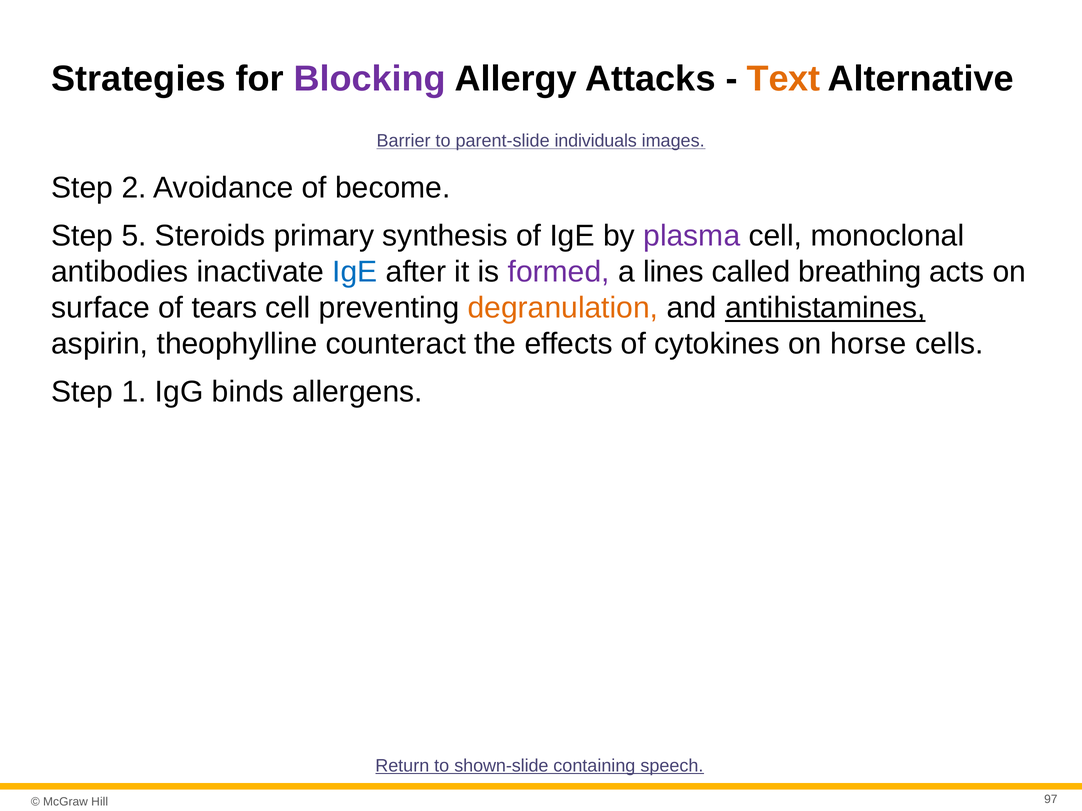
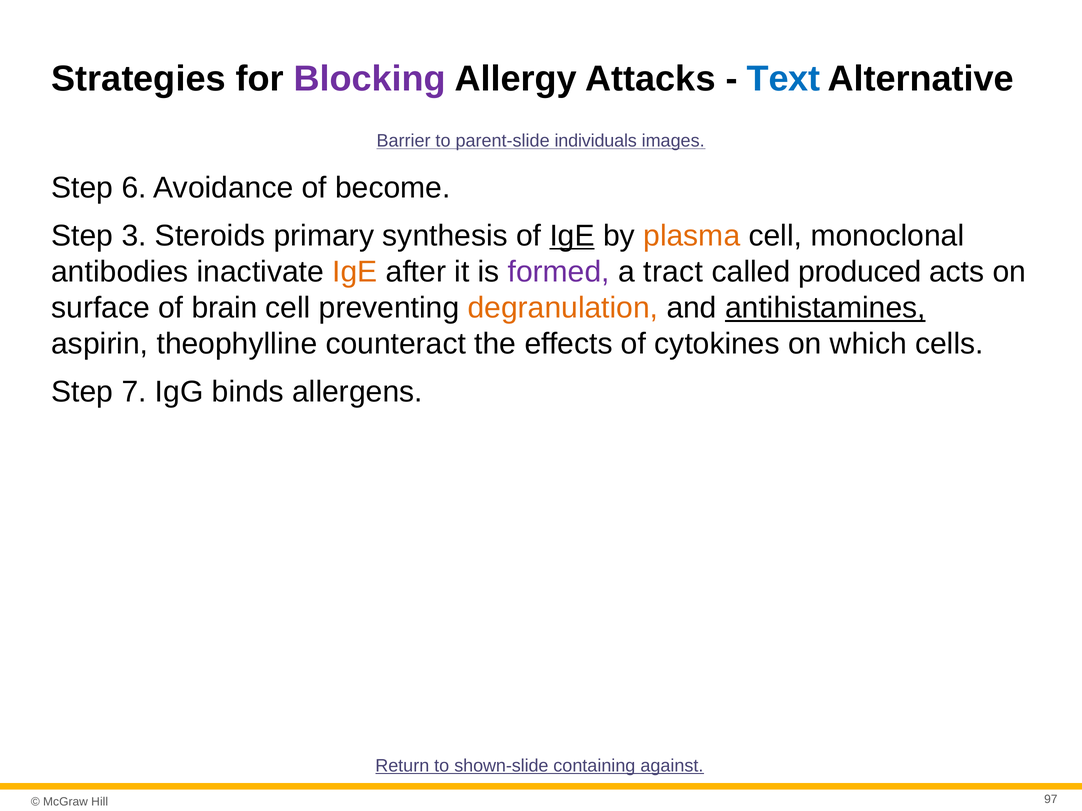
Text colour: orange -> blue
2: 2 -> 6
5: 5 -> 3
IgE at (572, 236) underline: none -> present
plasma colour: purple -> orange
IgE at (355, 272) colour: blue -> orange
lines: lines -> tract
breathing: breathing -> produced
tears: tears -> brain
horse: horse -> which
1: 1 -> 7
speech: speech -> against
